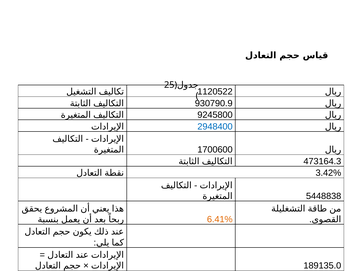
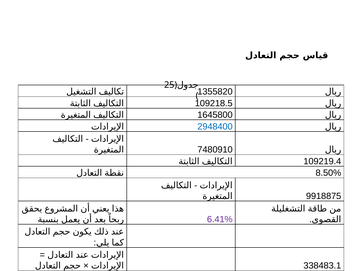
1120522: 1120522 -> 1355820
930790.9: 930790.9 -> 109218.5
9245800: 9245800 -> 1645800
1700600: 1700600 -> 7480910
473164.3: 473164.3 -> 109219.4
3.42%: 3.42% -> 8.50%
5448838: 5448838 -> 9918875
6.41% colour: orange -> purple
189135.0: 189135.0 -> 338483.1
